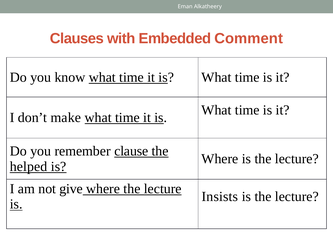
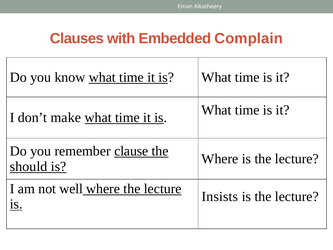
Comment: Comment -> Complain
helped: helped -> should
give: give -> well
